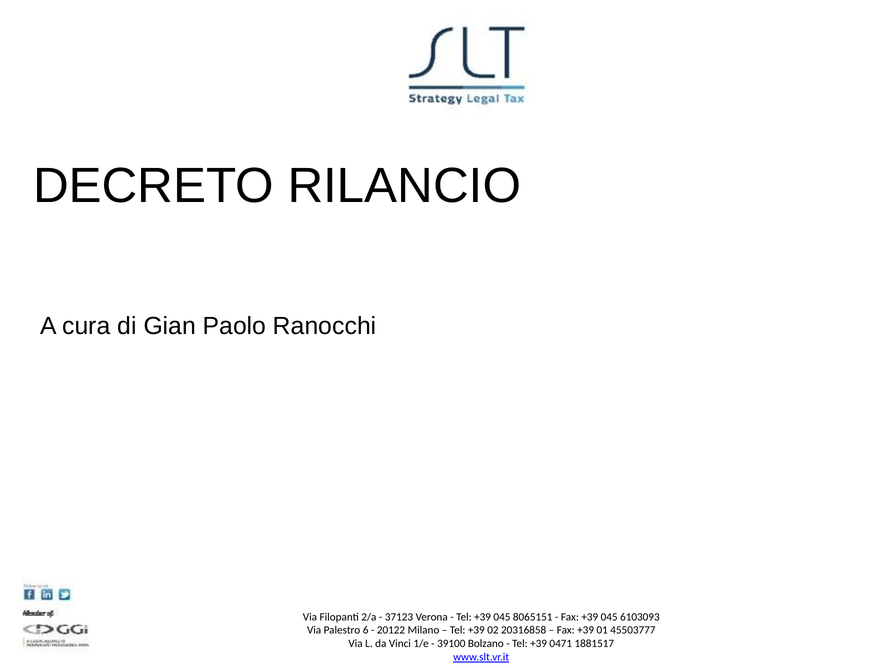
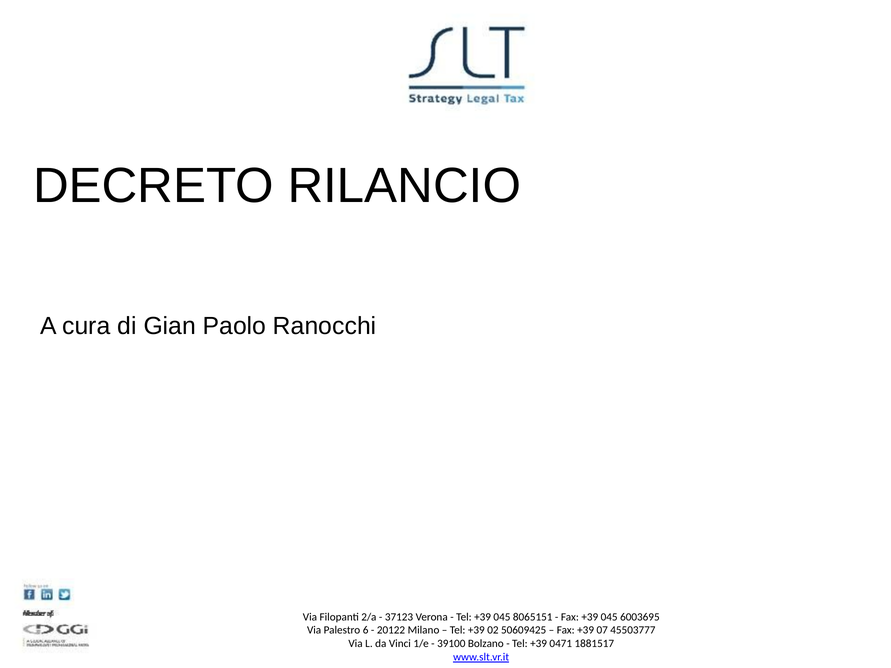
6103093: 6103093 -> 6003695
20316858: 20316858 -> 50609425
01: 01 -> 07
